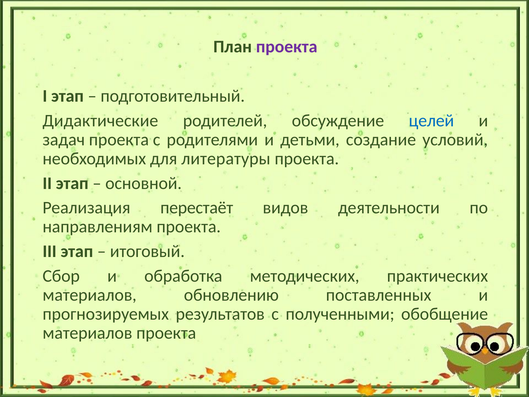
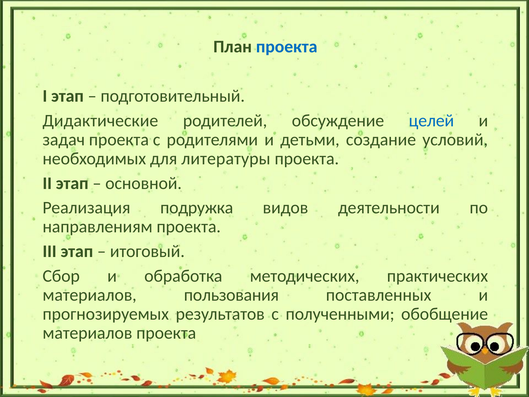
проекта at (287, 47) colour: purple -> blue
перестаёт: перестаёт -> подружка
обновлению: обновлению -> пользования
